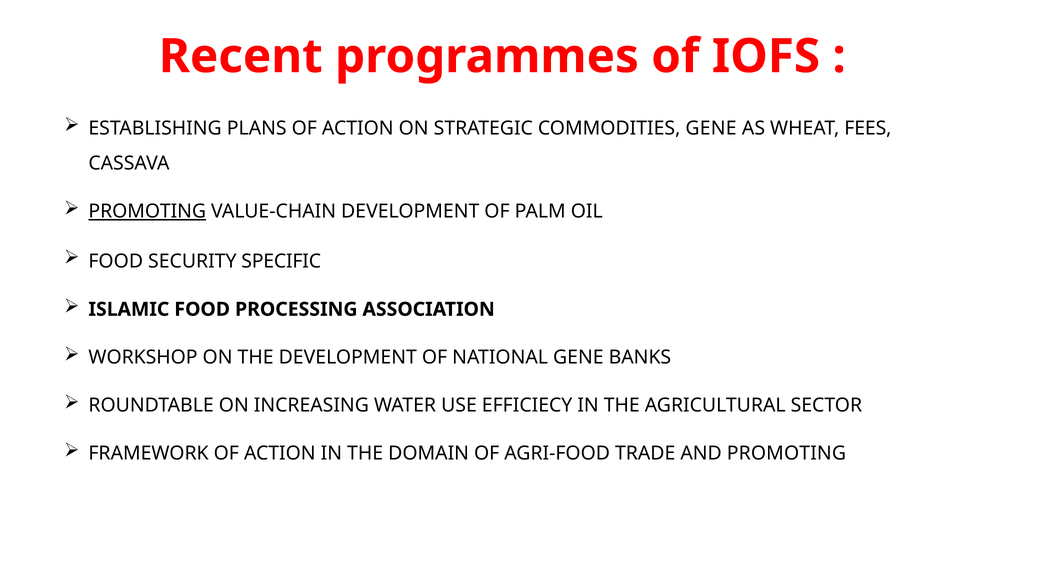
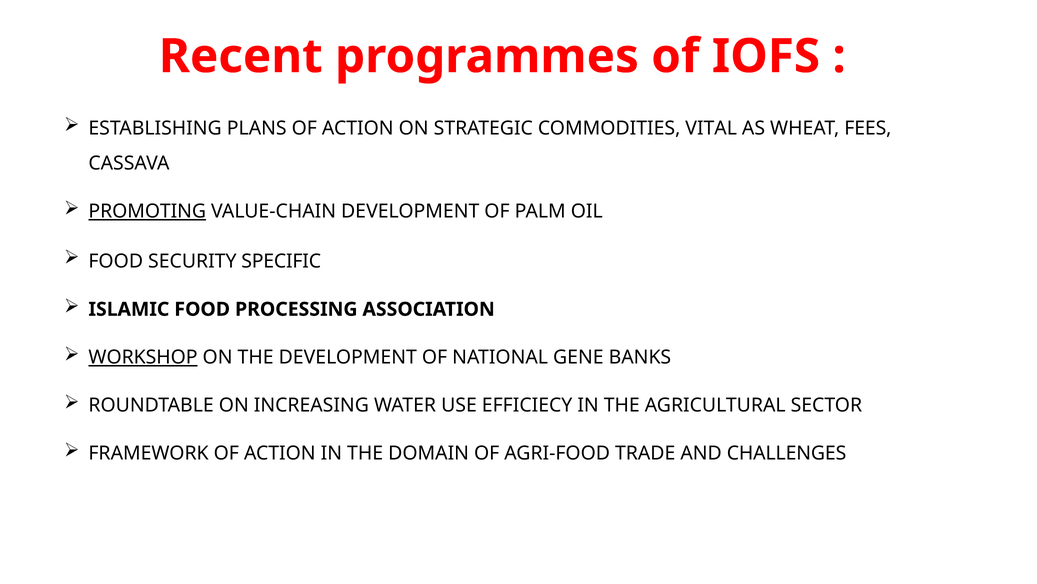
COMMODITIES GENE: GENE -> VITAL
WORKSHOP underline: none -> present
AND PROMOTING: PROMOTING -> CHALLENGES
